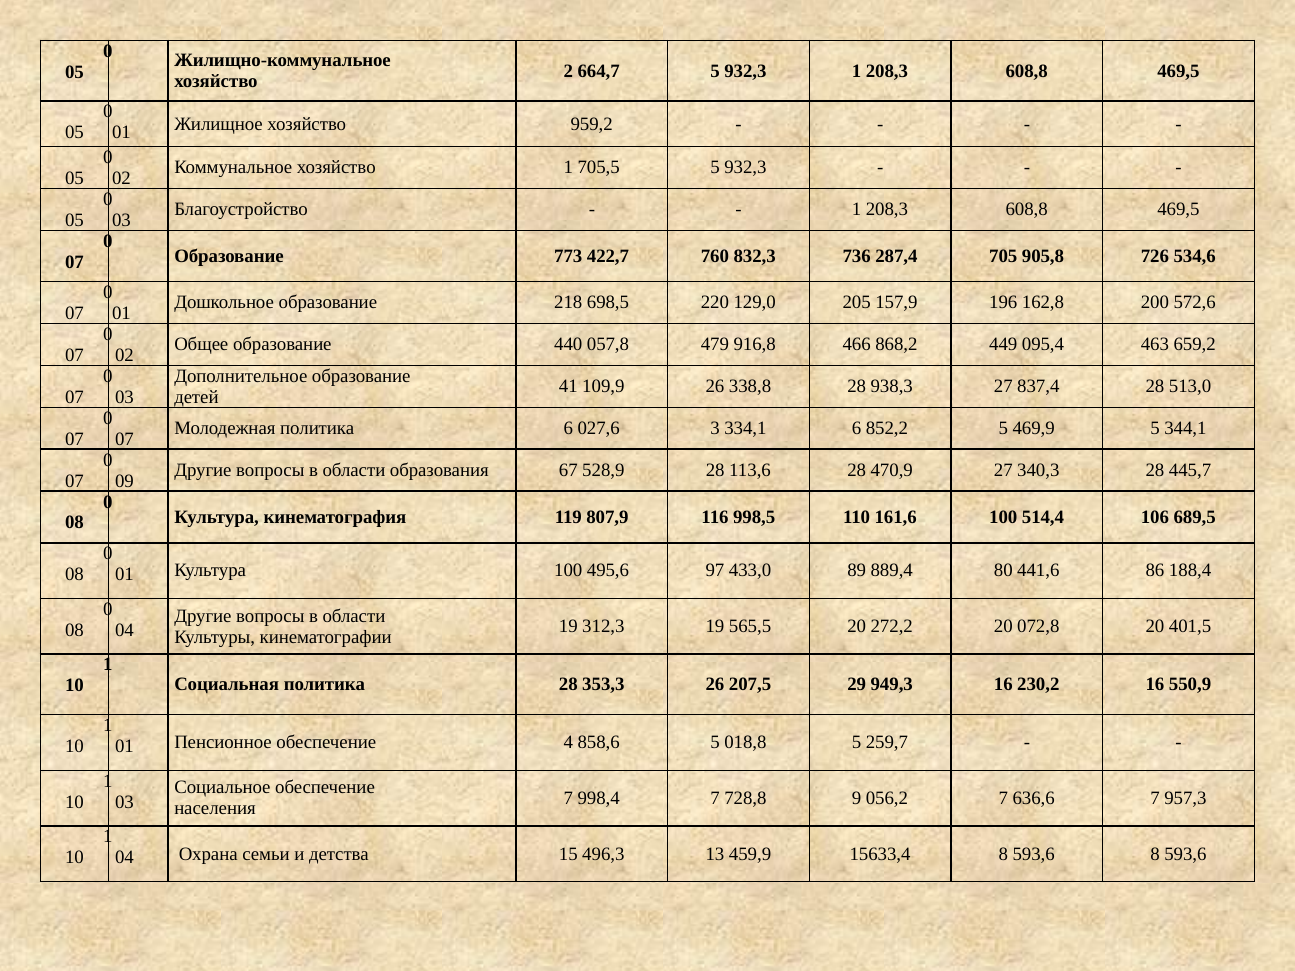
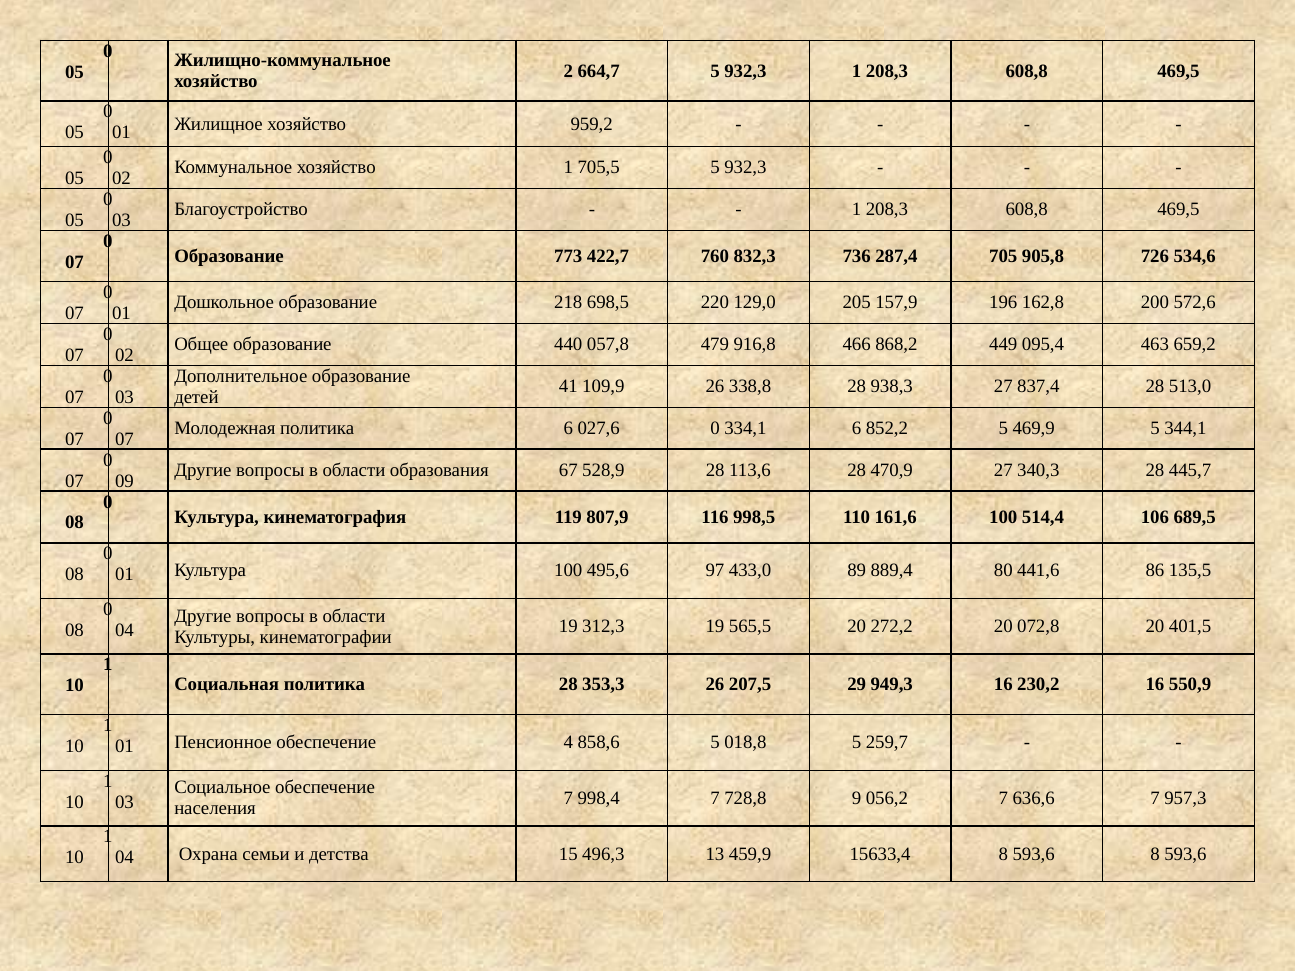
027,6 3: 3 -> 0
188,4: 188,4 -> 135,5
